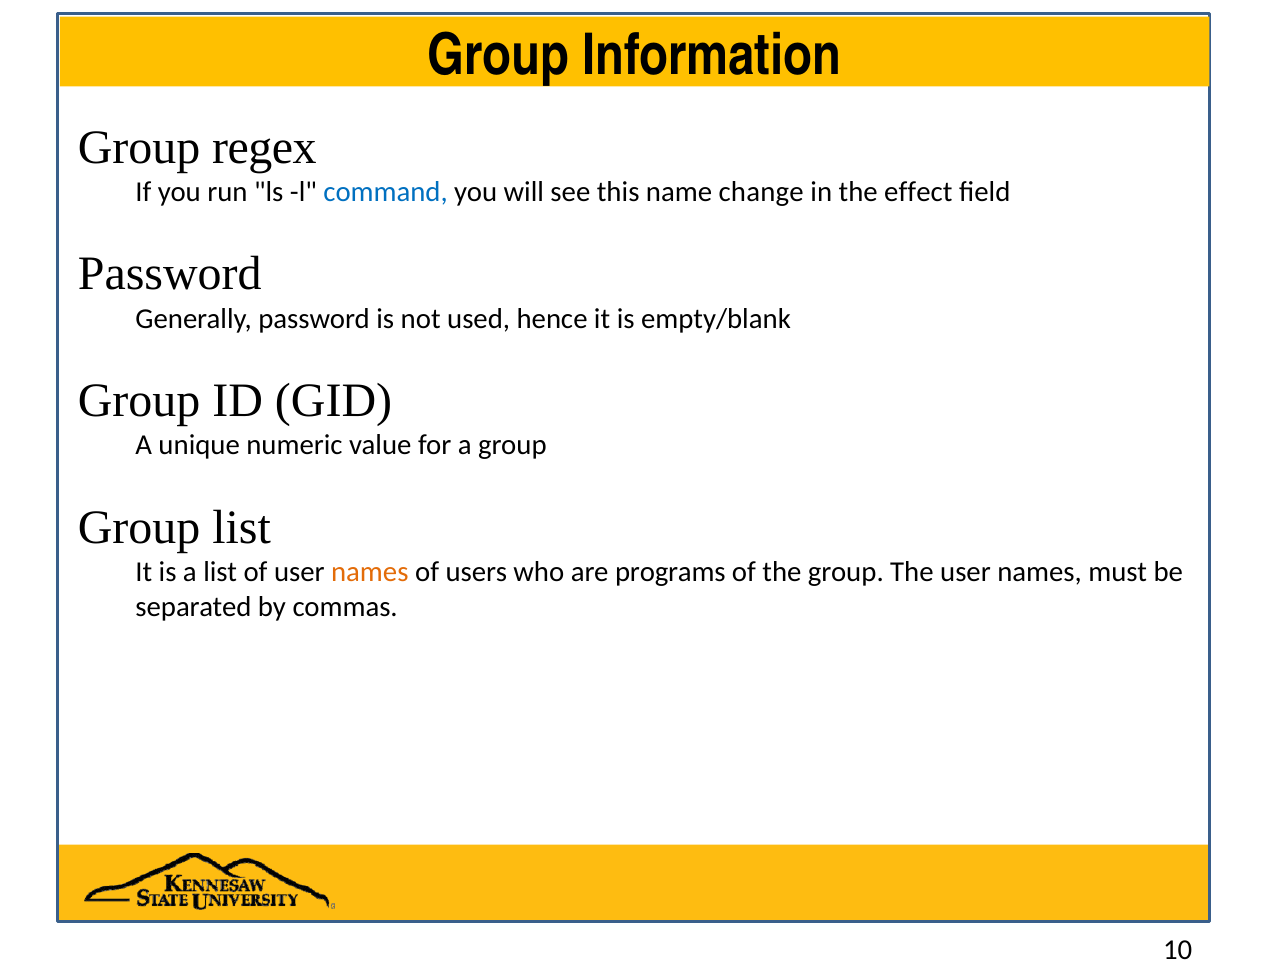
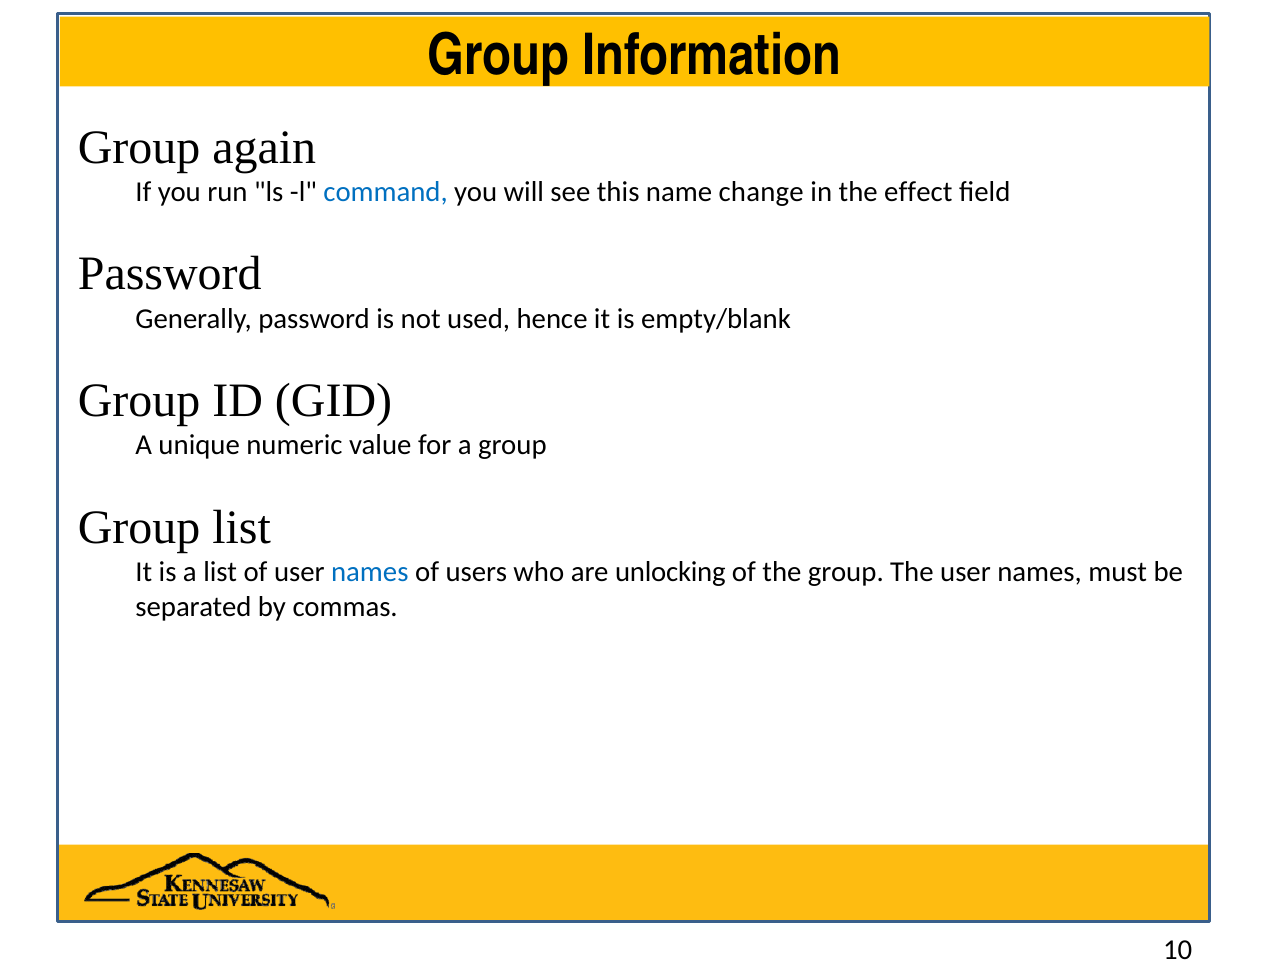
regex: regex -> again
names at (370, 572) colour: orange -> blue
programs: programs -> unlocking
